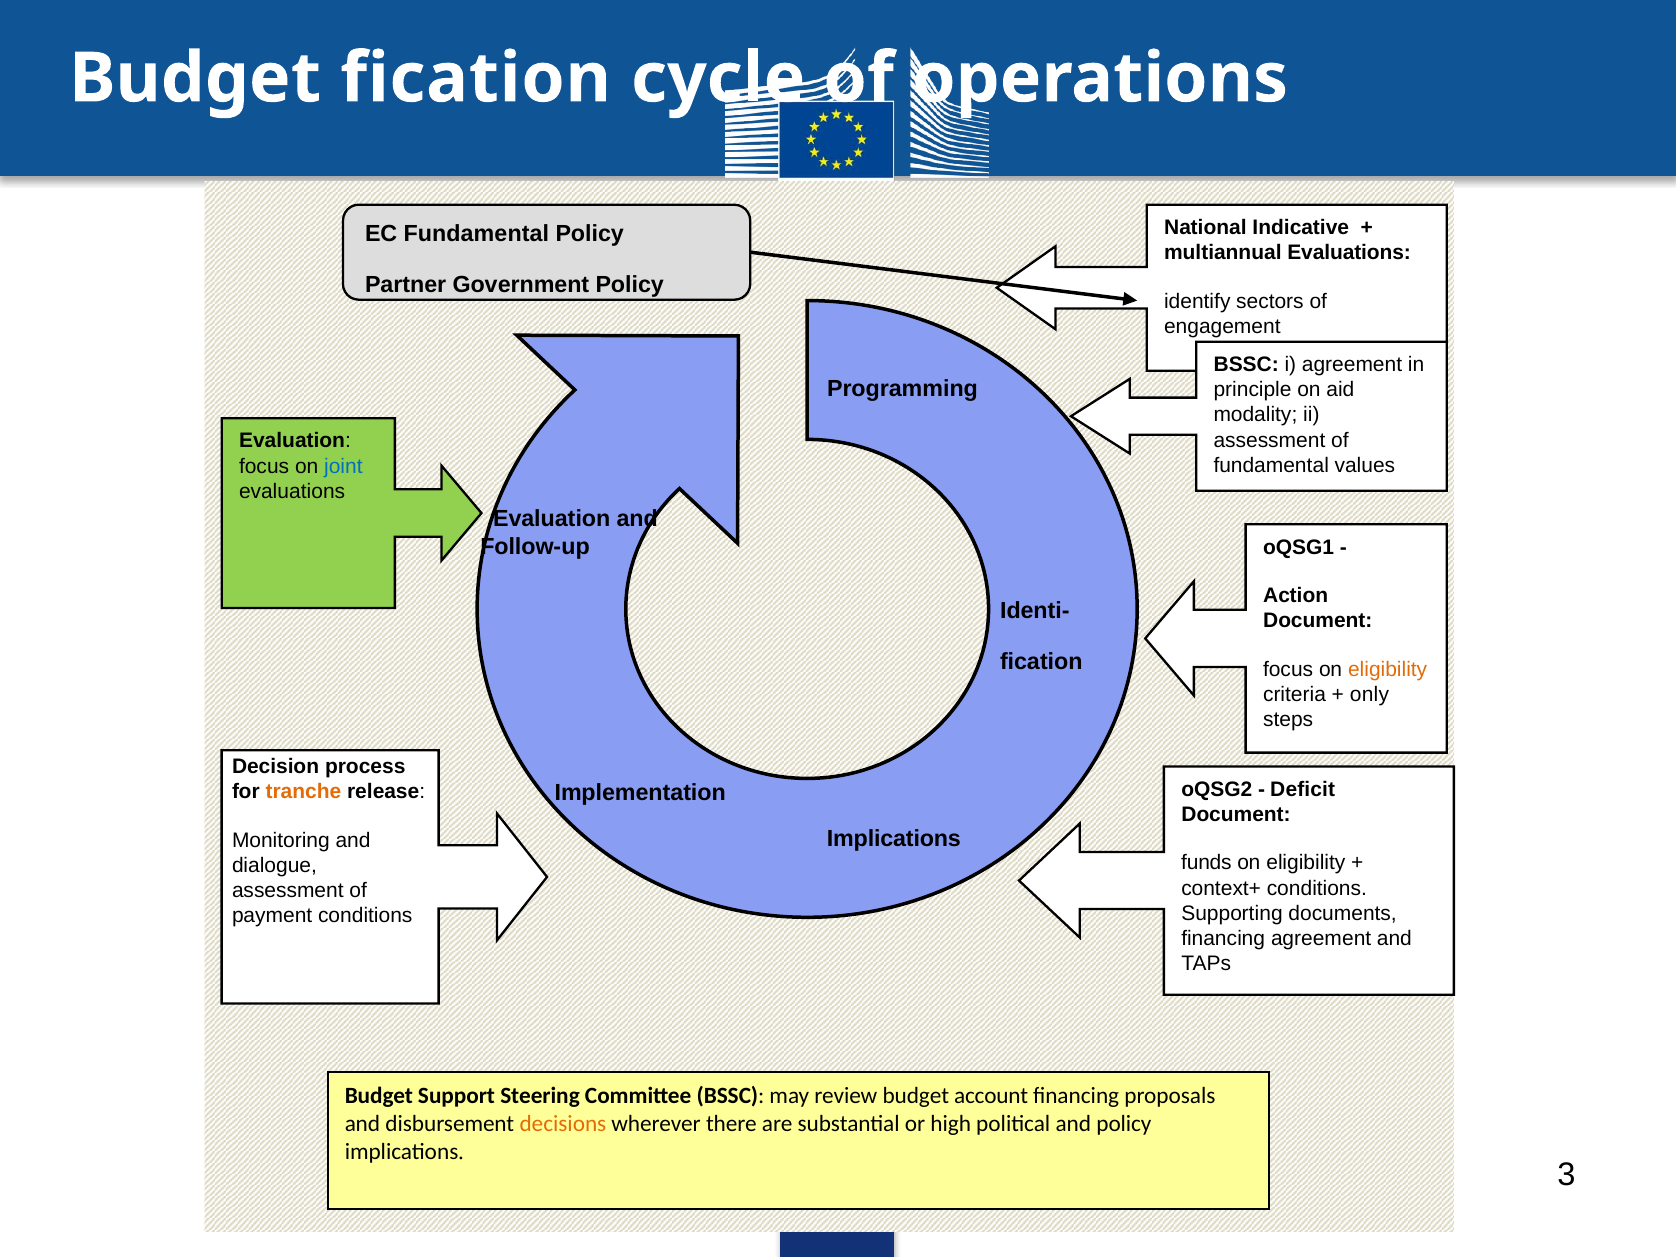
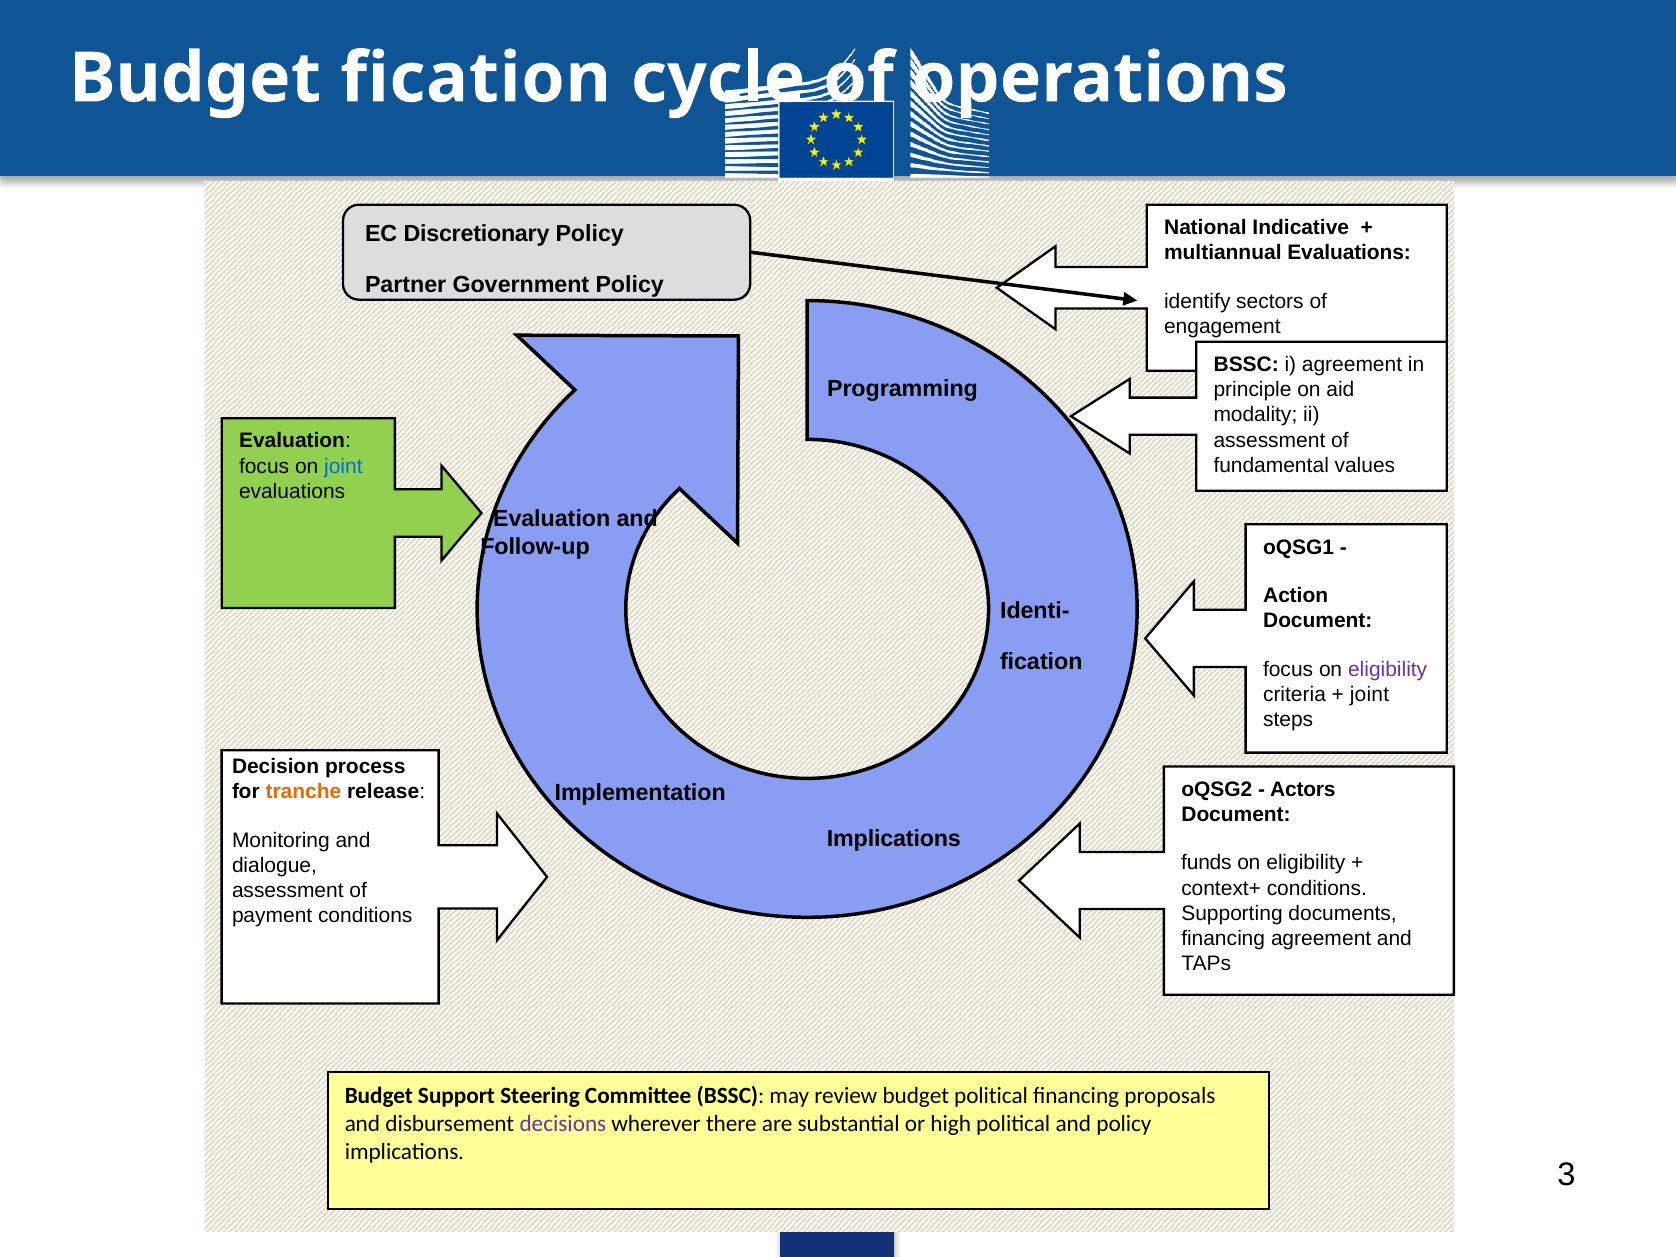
EC Fundamental: Fundamental -> Discretionary
eligibility at (1388, 669) colour: orange -> purple
only at (1369, 694): only -> joint
Deficit: Deficit -> Actors
budget account: account -> political
decisions colour: orange -> purple
